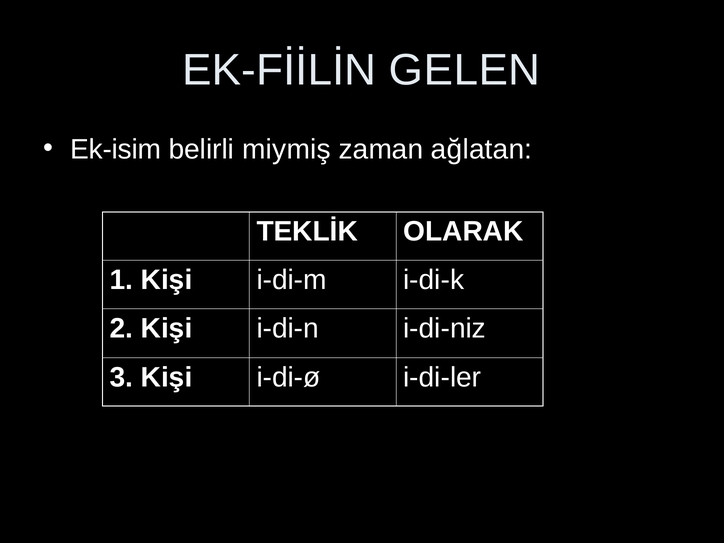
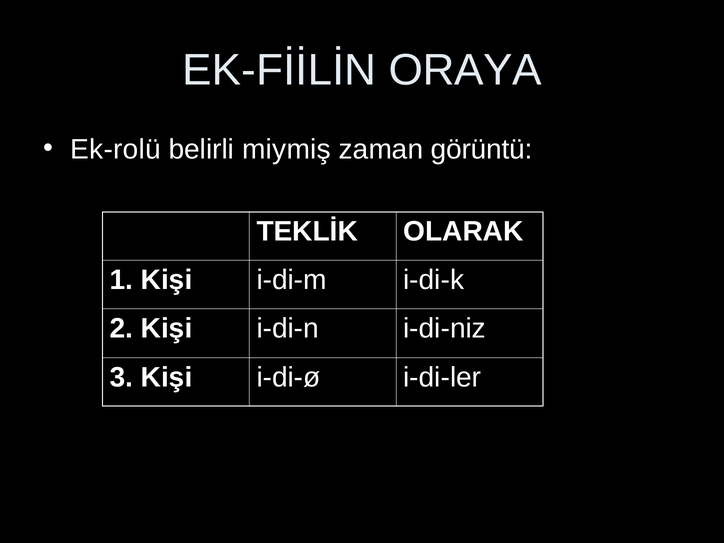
GELEN: GELEN -> ORAYA
Ek-isim: Ek-isim -> Ek-rolü
ağlatan: ağlatan -> görüntü
